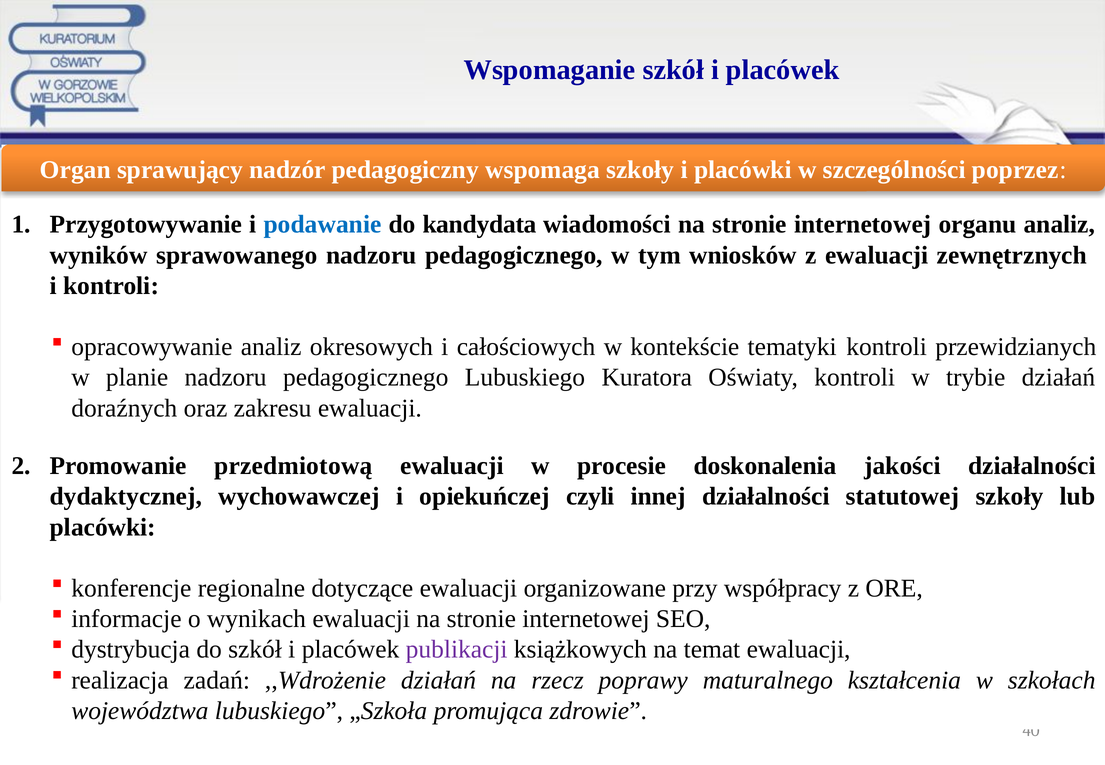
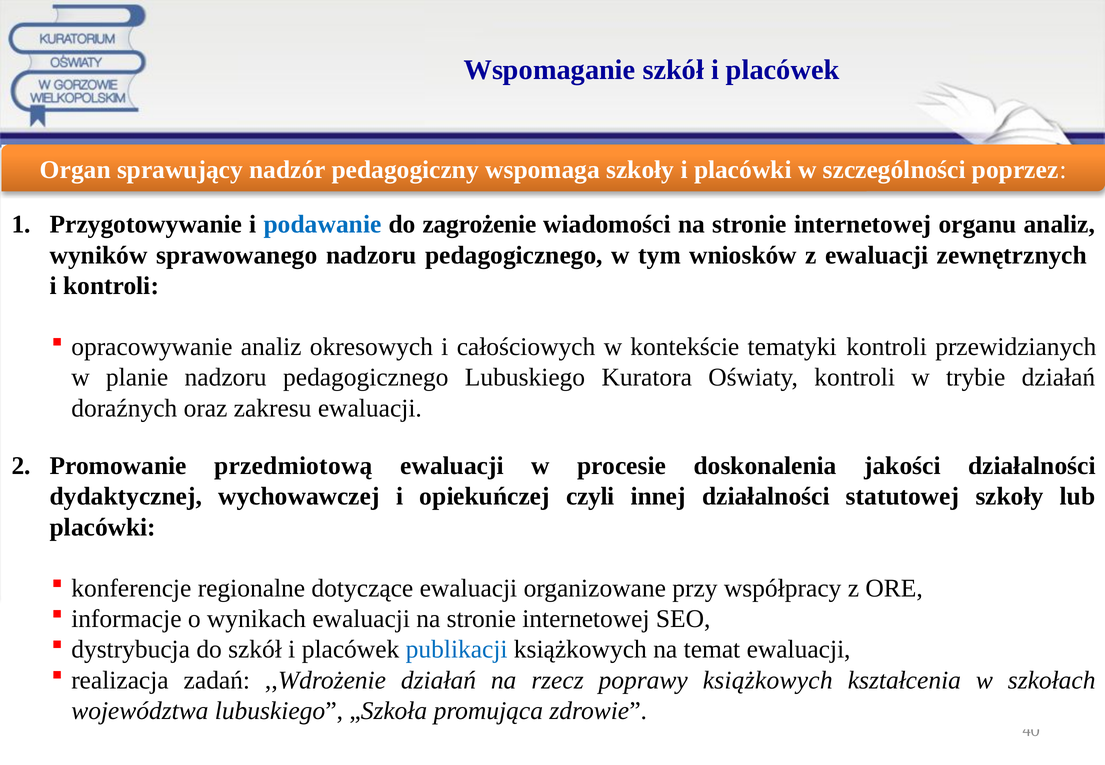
kandydata: kandydata -> zagrożenie
publikacji colour: purple -> blue
poprawy maturalnego: maturalnego -> książkowych
